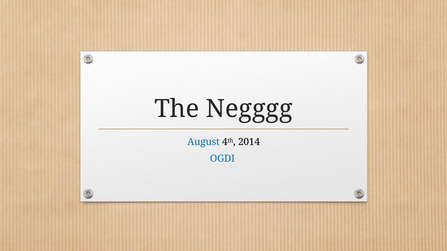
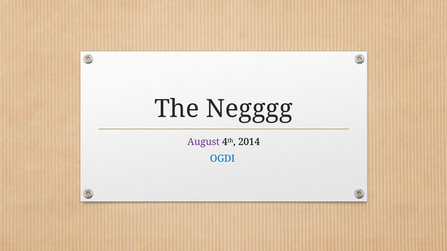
August colour: blue -> purple
